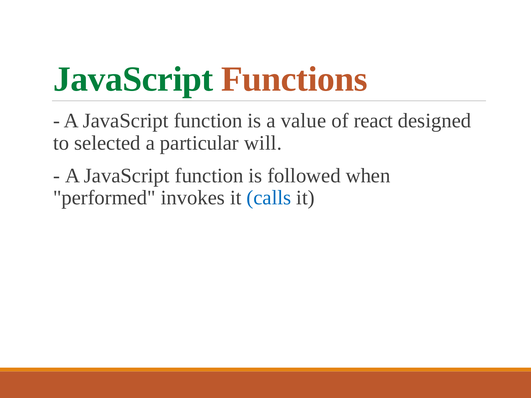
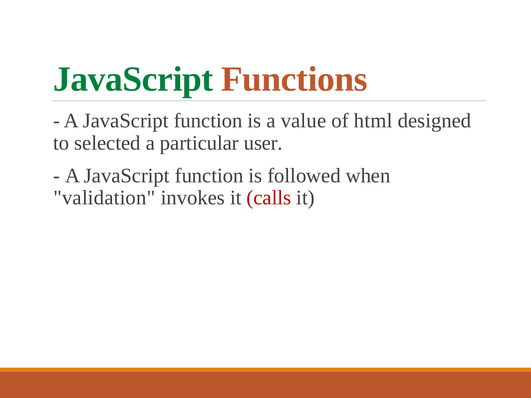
react: react -> html
will: will -> user
performed: performed -> validation
calls colour: blue -> red
